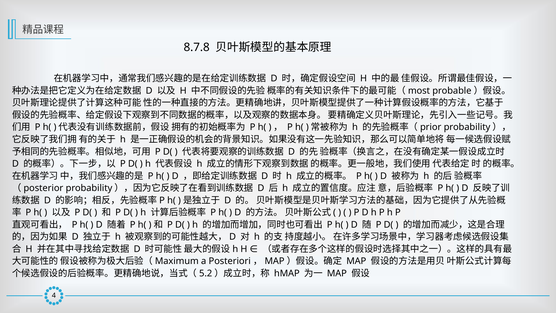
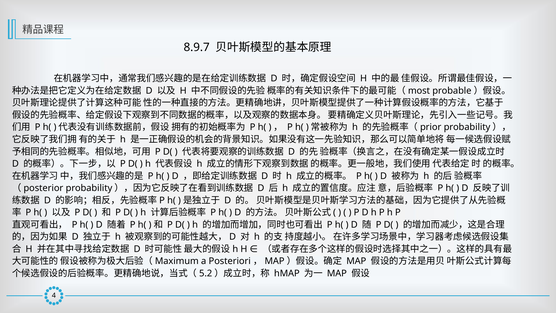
8.7.8: 8.7.8 -> 8.9.7
